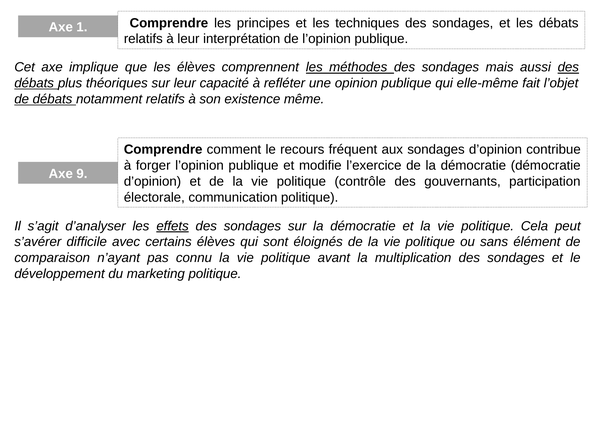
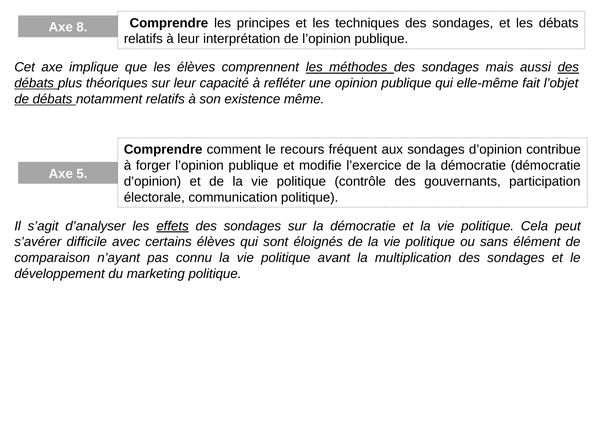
1: 1 -> 8
9: 9 -> 5
